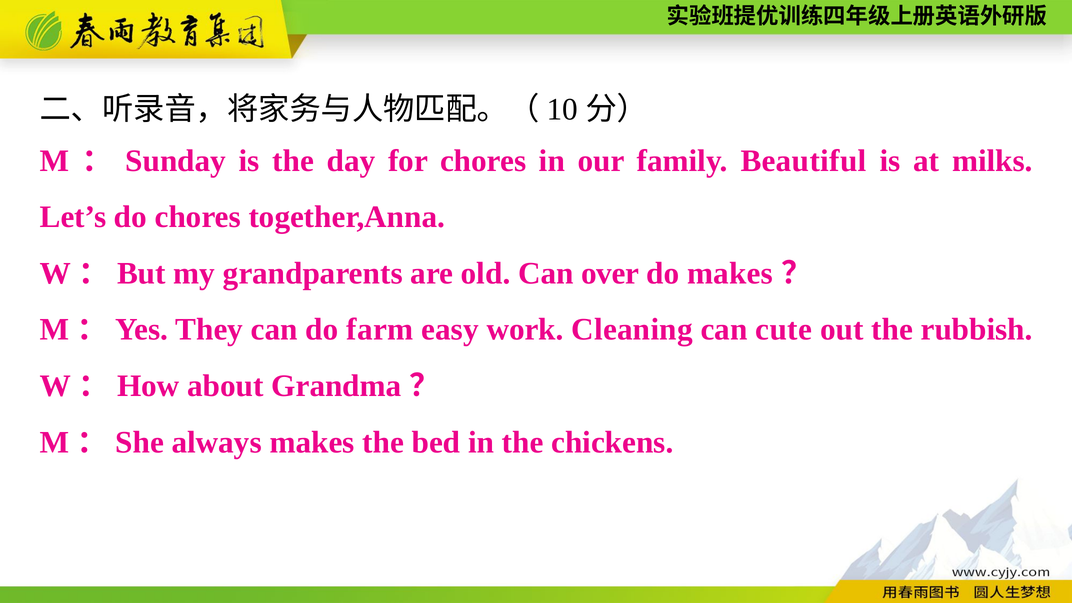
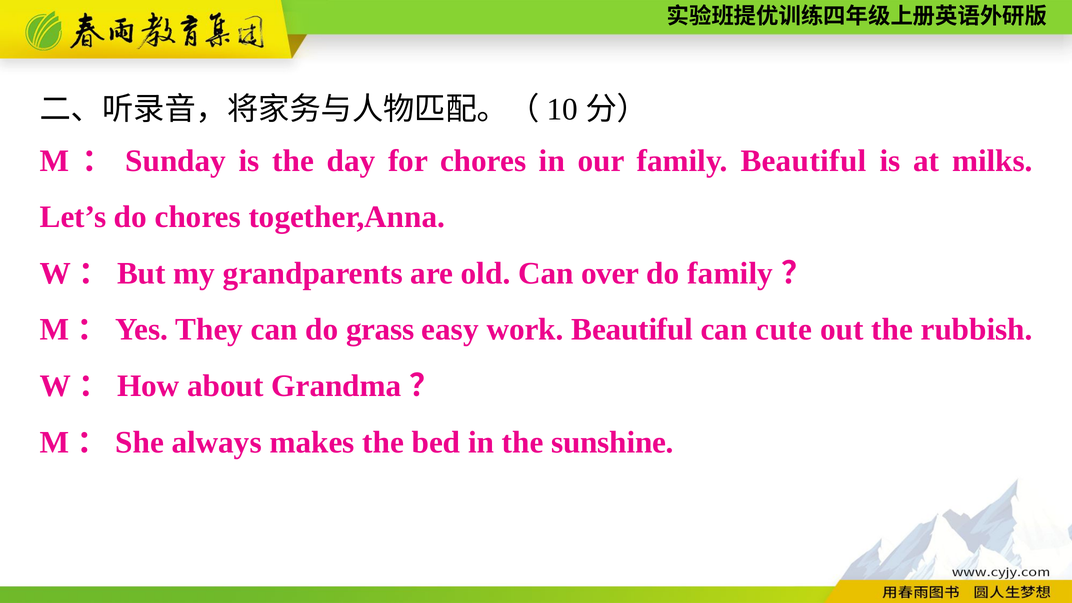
do makes: makes -> family
farm: farm -> grass
work Cleaning: Cleaning -> Beautiful
chickens: chickens -> sunshine
